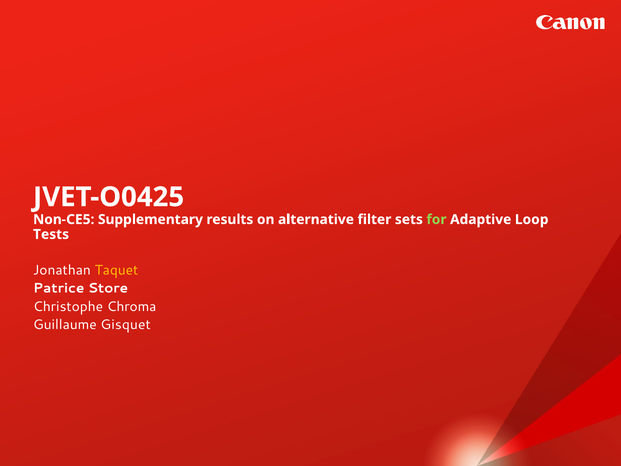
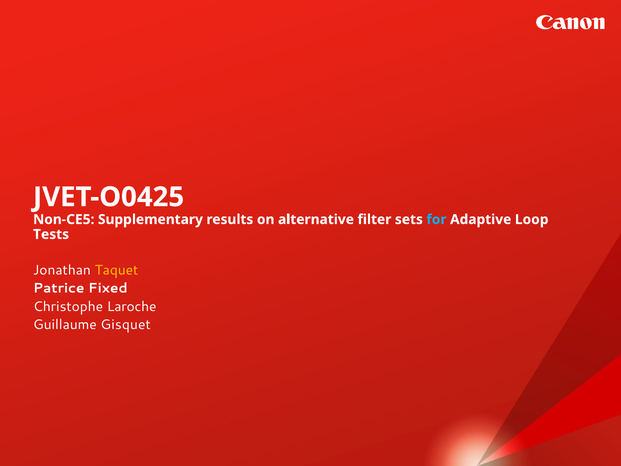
for colour: light green -> light blue
Store: Store -> Fixed
Chroma: Chroma -> Laroche
